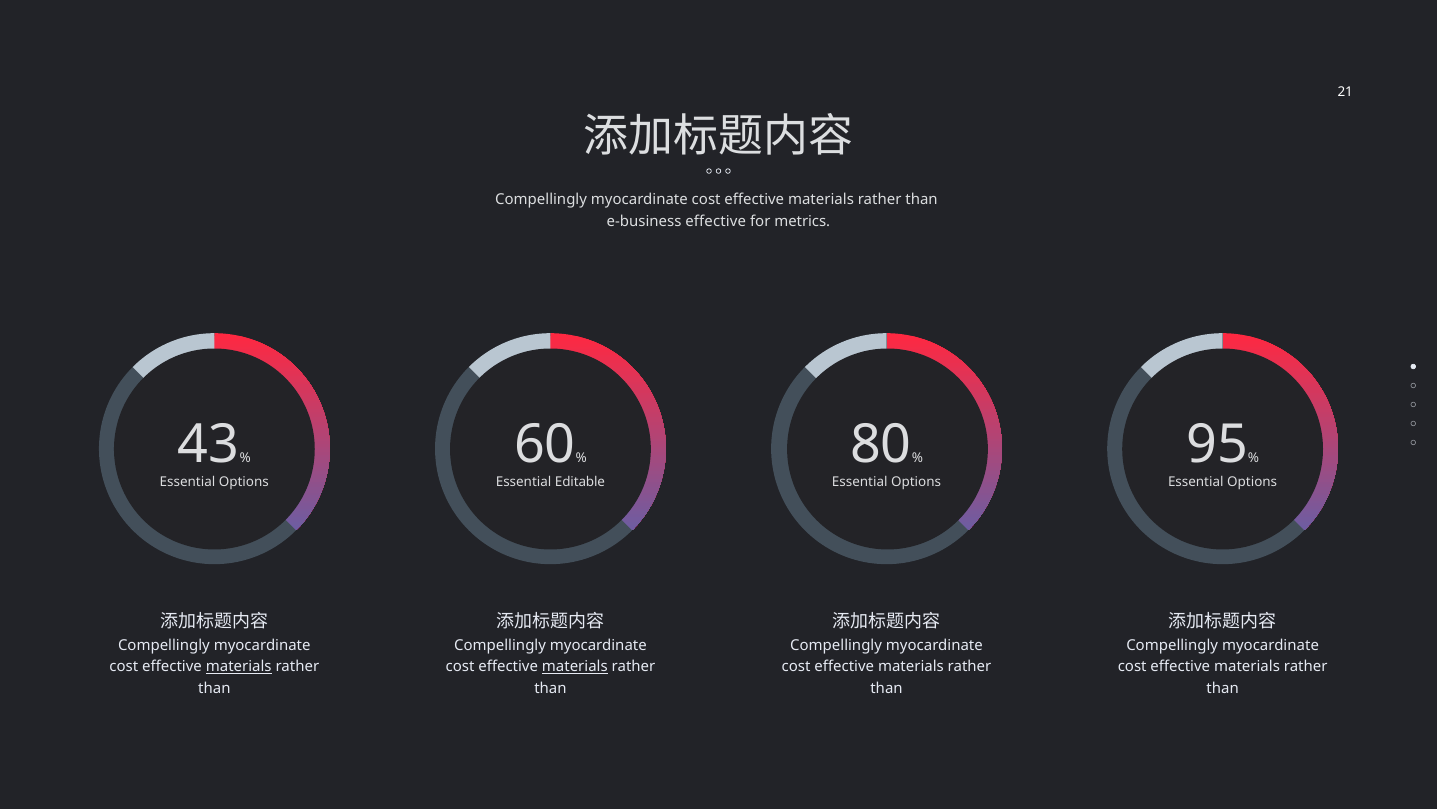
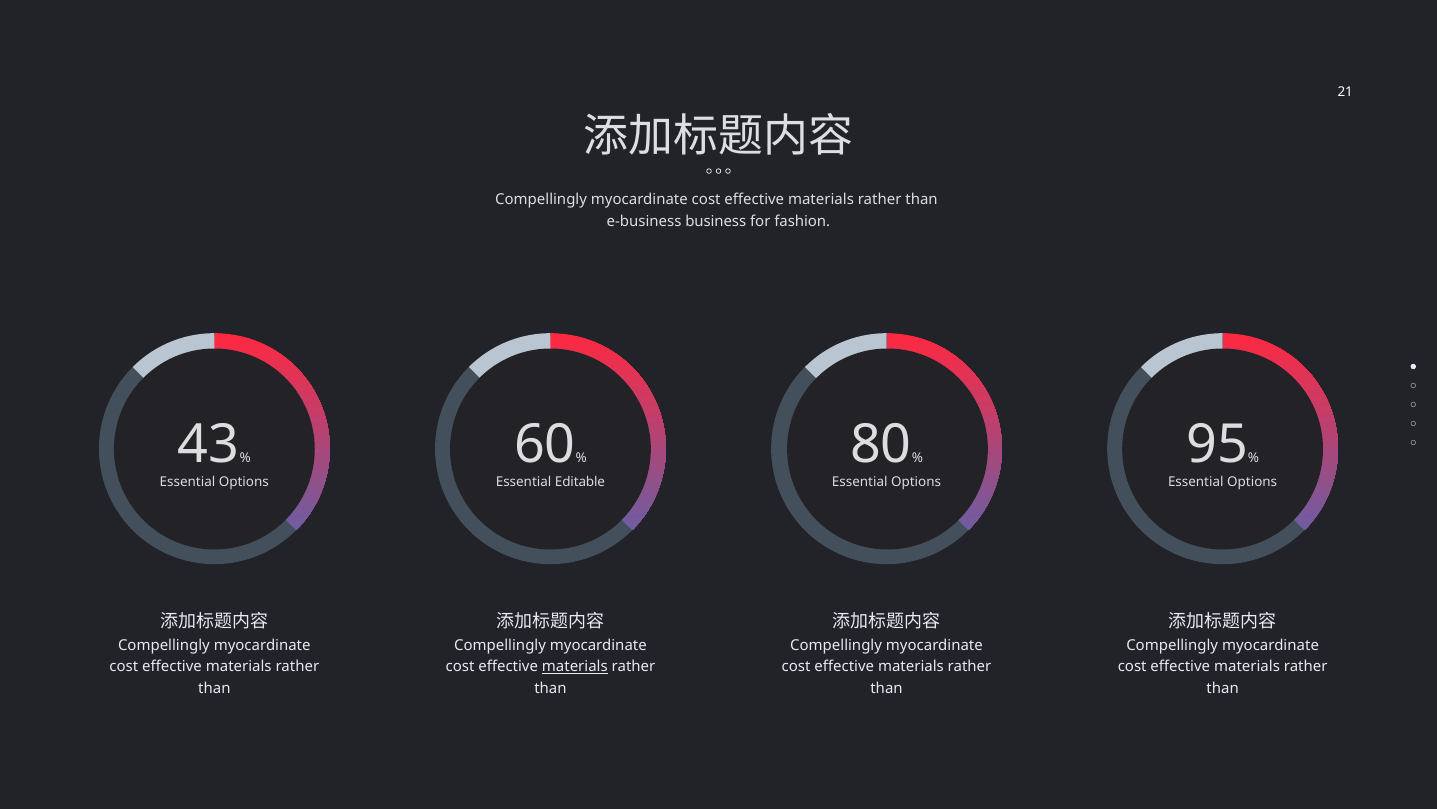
e-business effective: effective -> business
metrics: metrics -> fashion
materials at (239, 666) underline: present -> none
